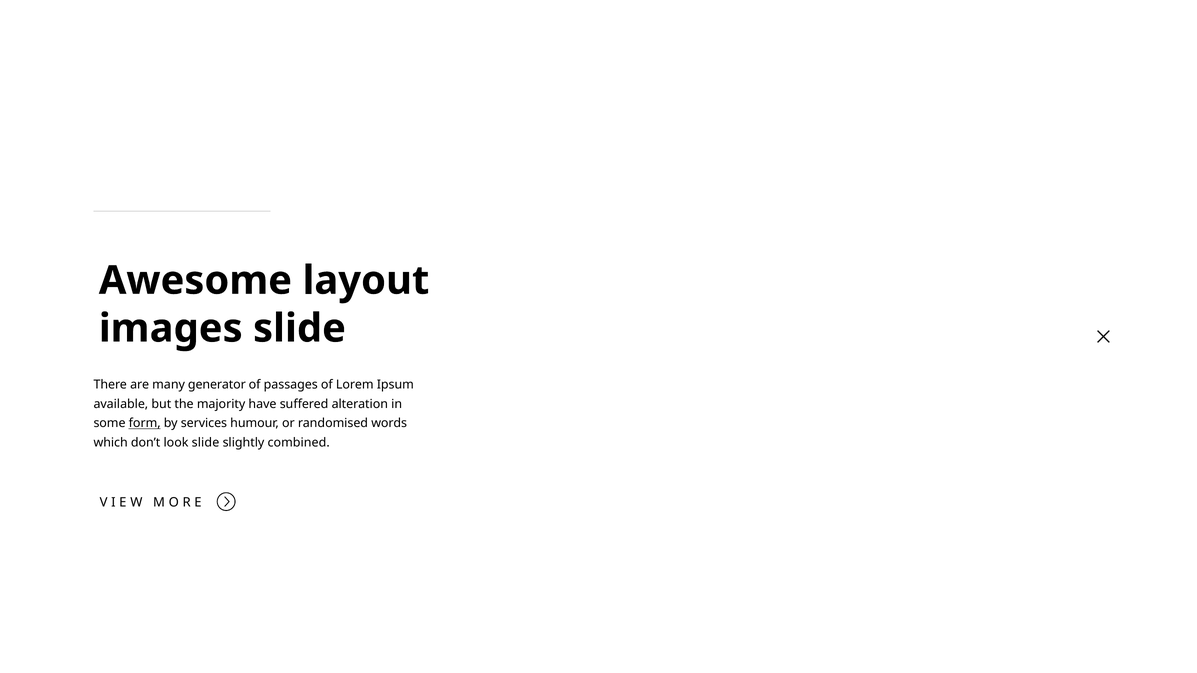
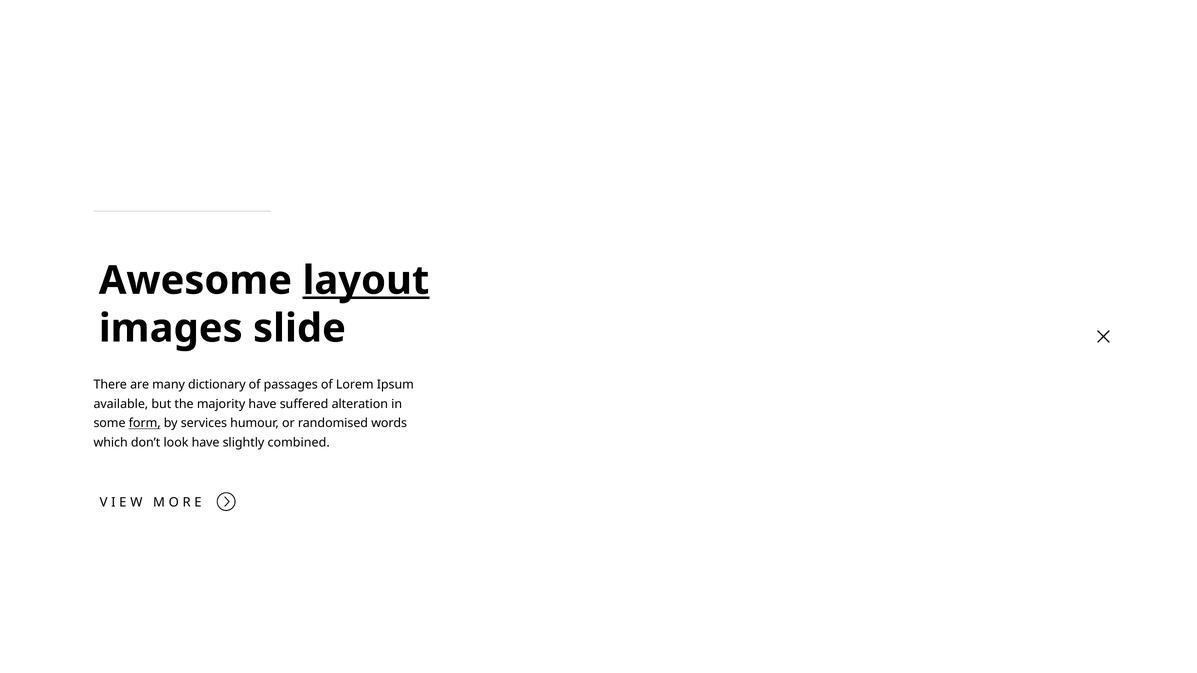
layout underline: none -> present
generator: generator -> dictionary
look slide: slide -> have
